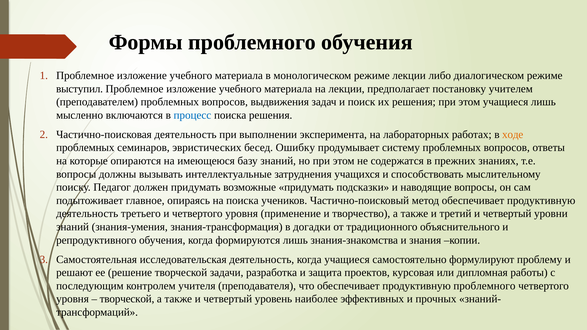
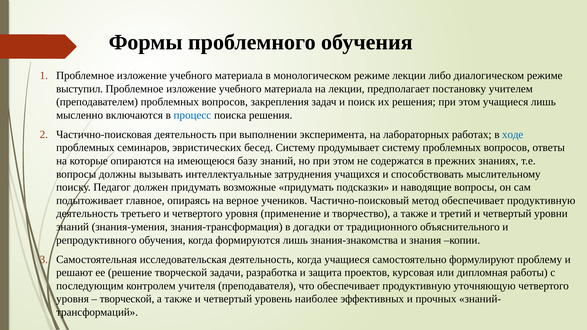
выдвижения: выдвижения -> закрепления
ходе colour: orange -> blue
бесед Ошибку: Ошибку -> Систему
на поиска: поиска -> верное
продуктивную проблемного: проблемного -> уточняющую
